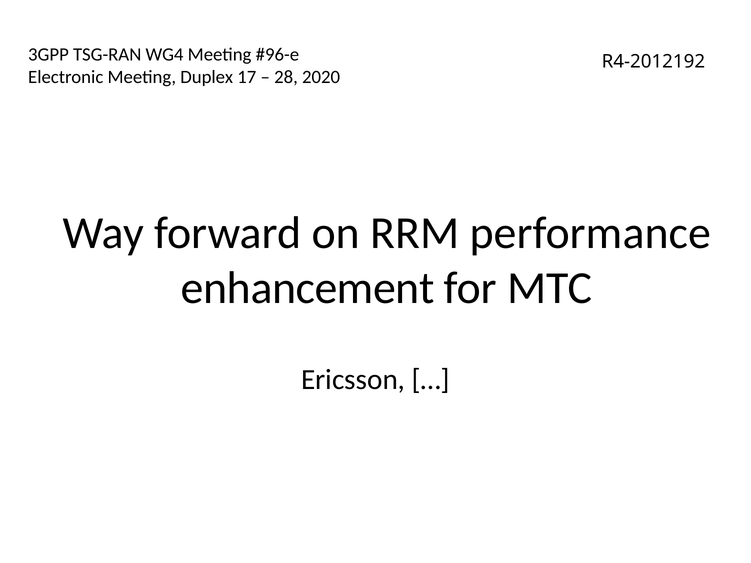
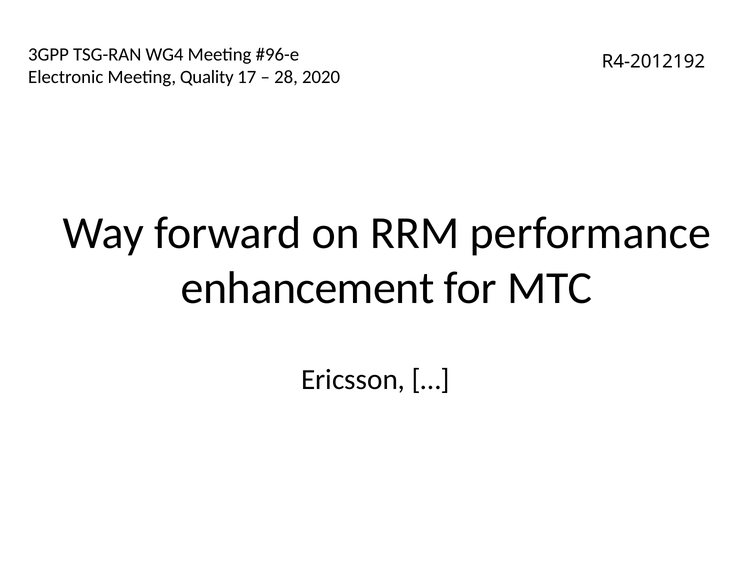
Duplex: Duplex -> Quality
